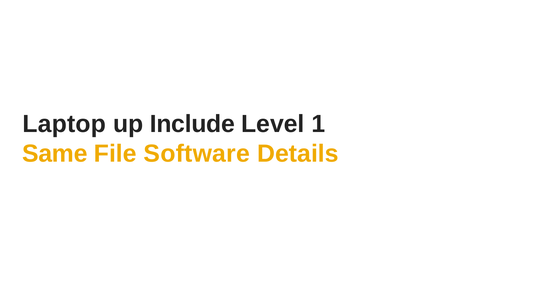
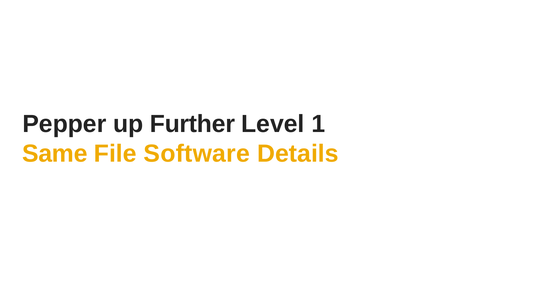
Laptop: Laptop -> Pepper
Include: Include -> Further
